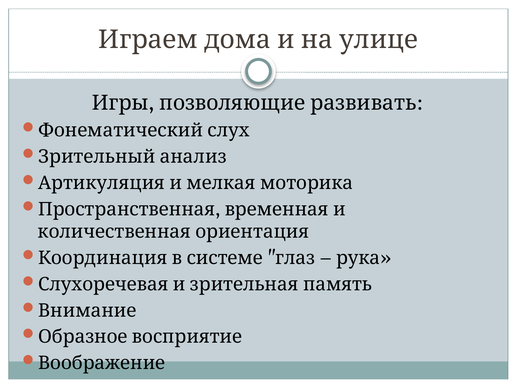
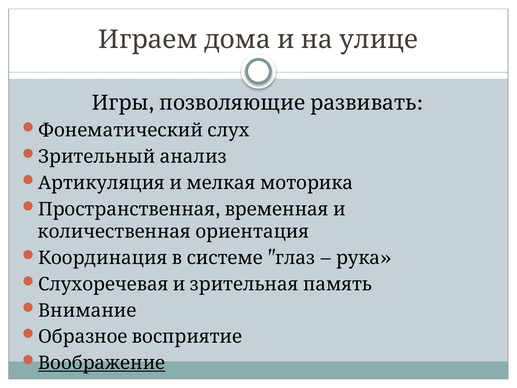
Воображение underline: none -> present
